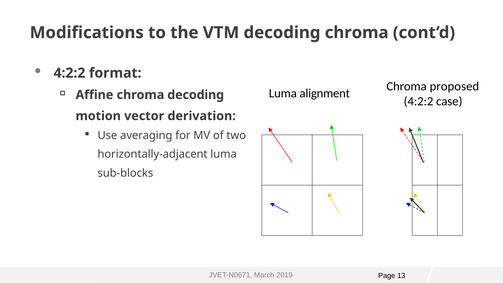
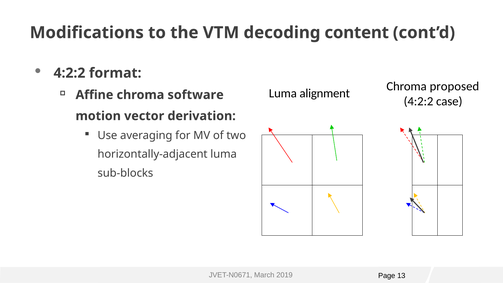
decoding chroma: chroma -> content
chroma decoding: decoding -> software
